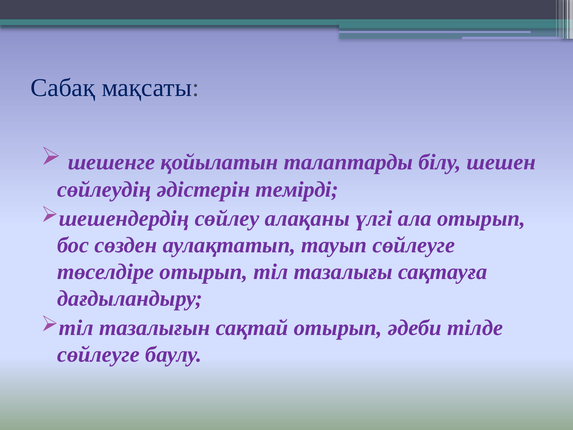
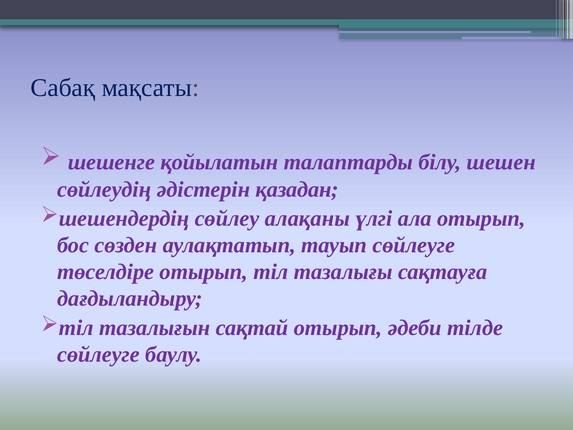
темірді: темірді -> қазадан
